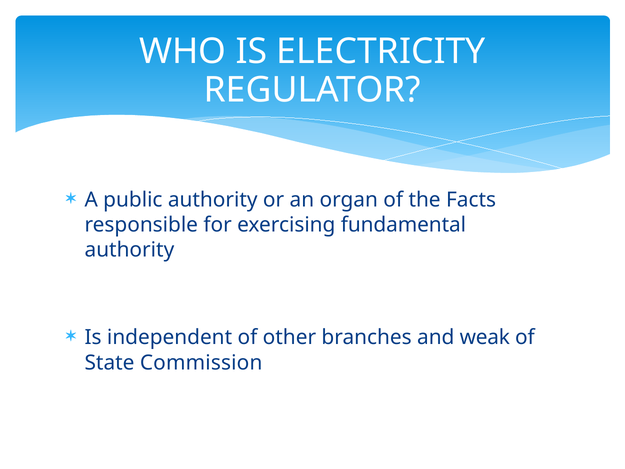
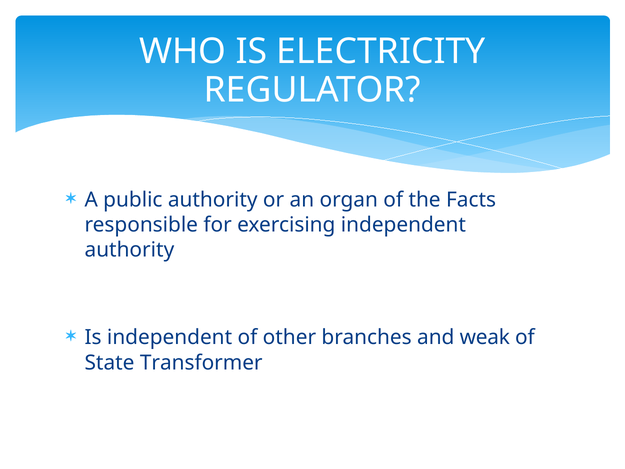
exercising fundamental: fundamental -> independent
Commission: Commission -> Transformer
